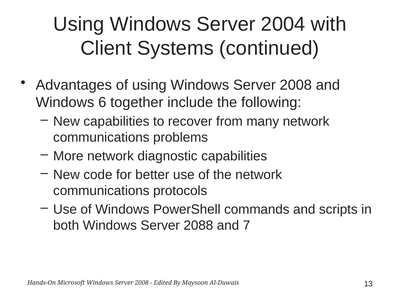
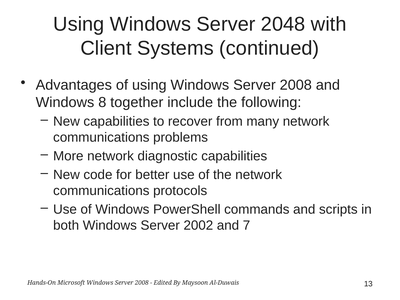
2004: 2004 -> 2048
6: 6 -> 8
2088: 2088 -> 2002
